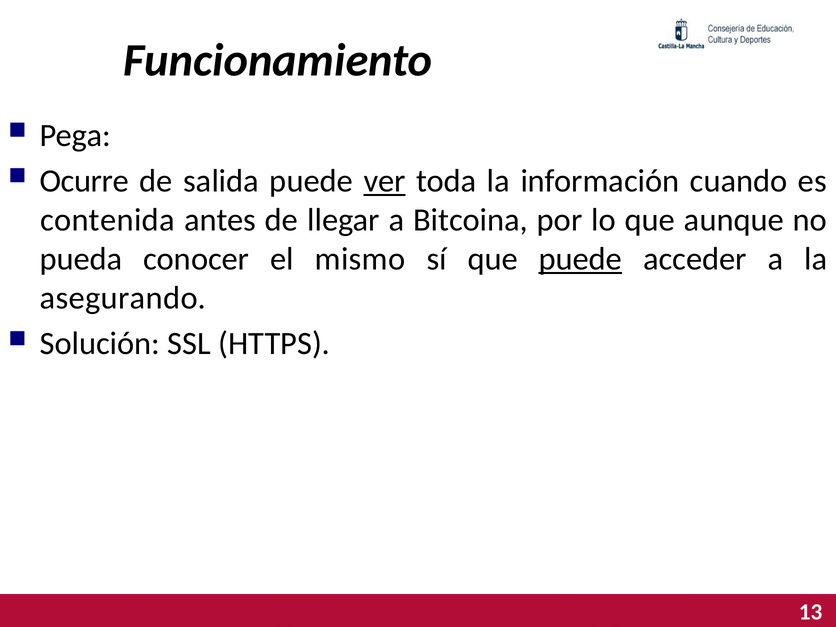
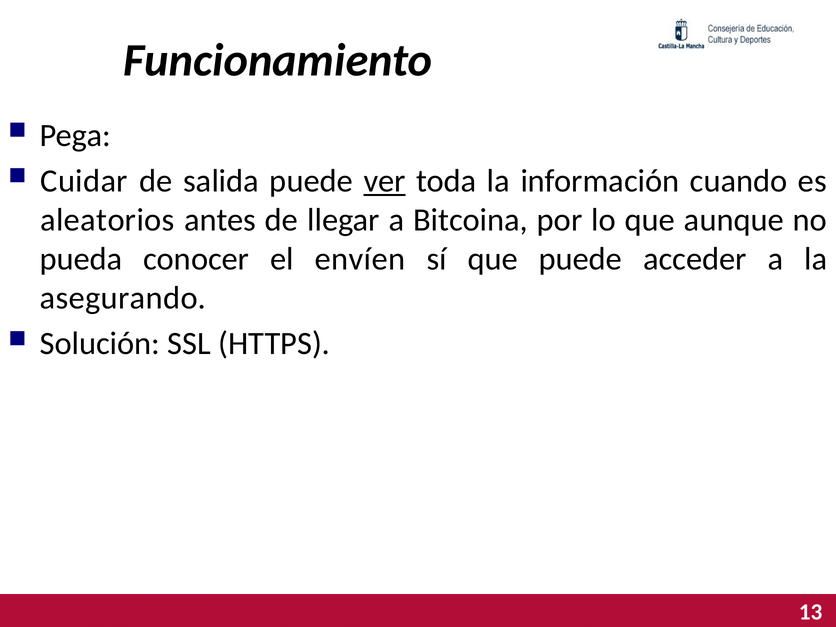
Ocurre: Ocurre -> Cuidar
contenida: contenida -> aleatorios
mismo: mismo -> envíen
puede at (580, 259) underline: present -> none
